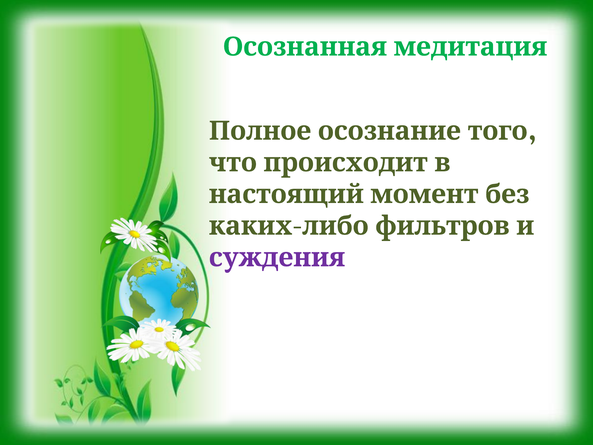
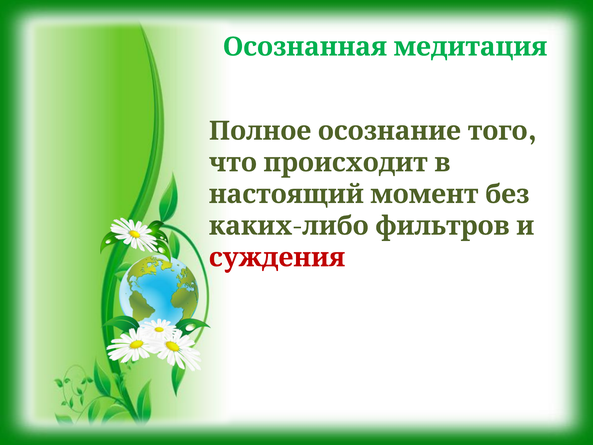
суждения colour: purple -> red
